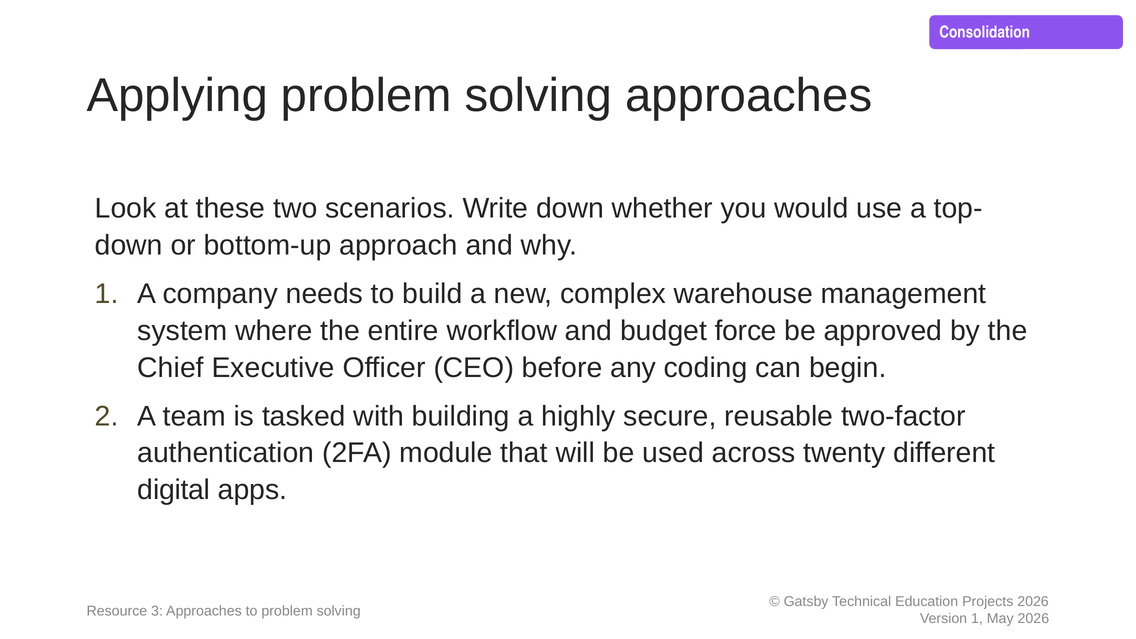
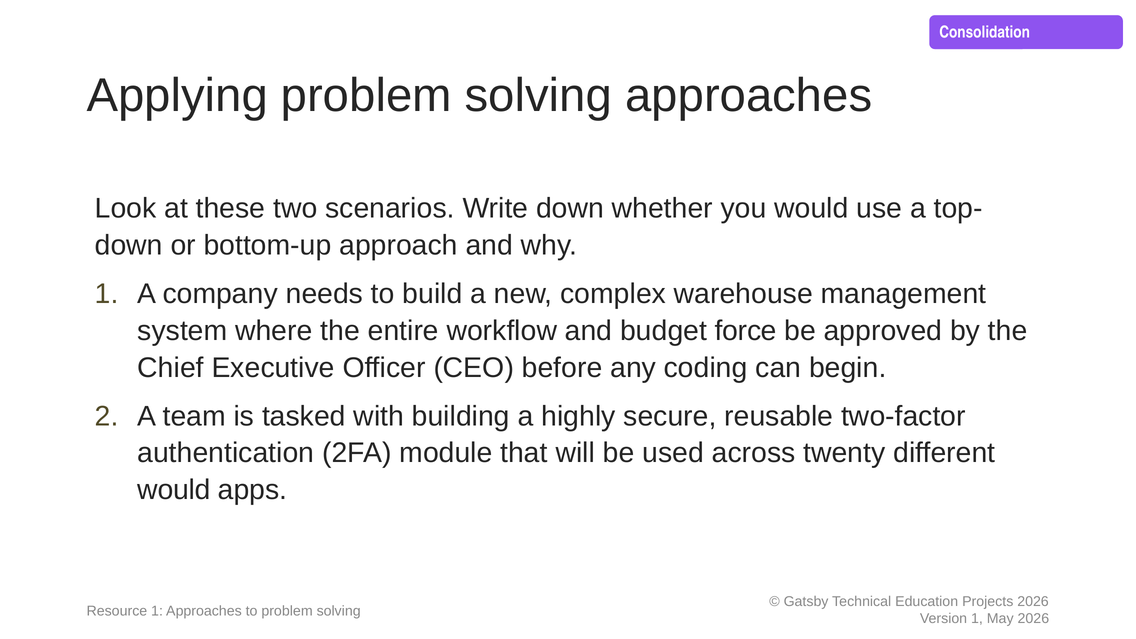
digital at (174, 490): digital -> would
Resource 3: 3 -> 1
